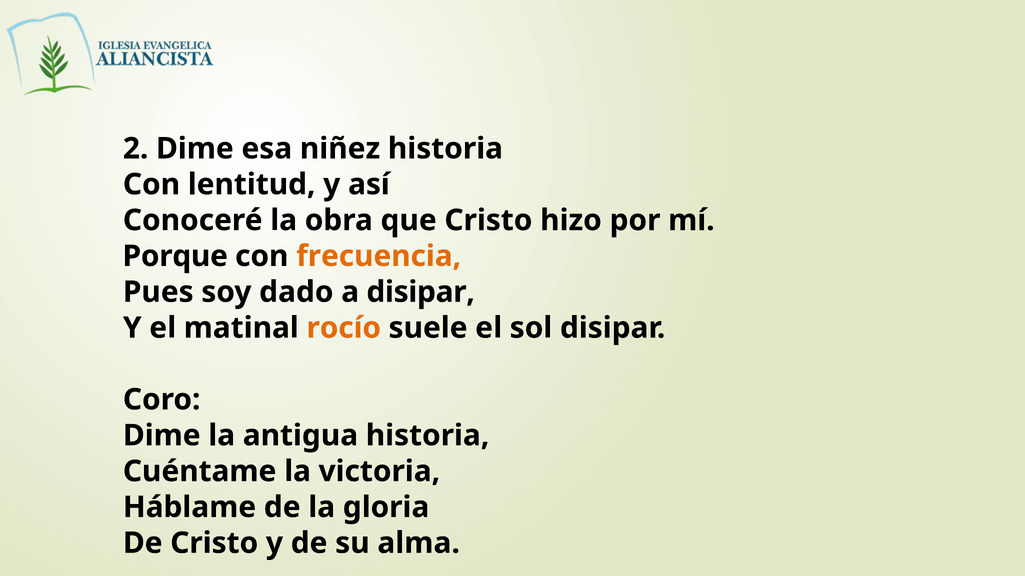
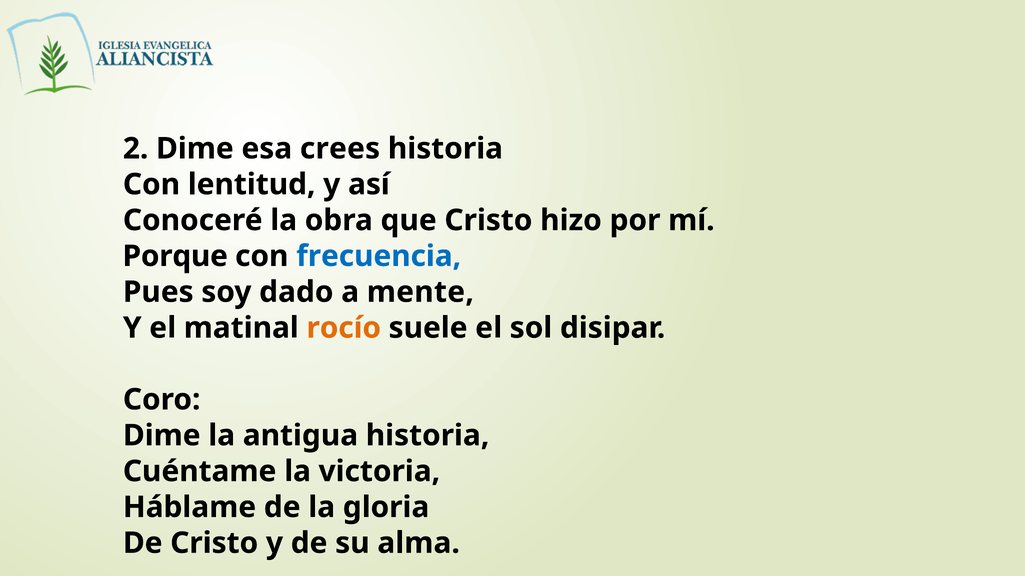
niñez: niñez -> crees
frecuencia colour: orange -> blue
a disipar: disipar -> mente
